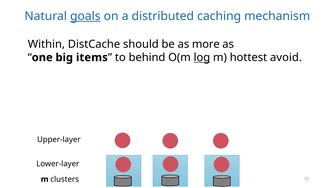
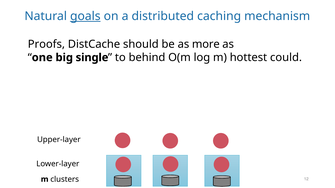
Within: Within -> Proofs
items: items -> single
log underline: present -> none
avoid: avoid -> could
